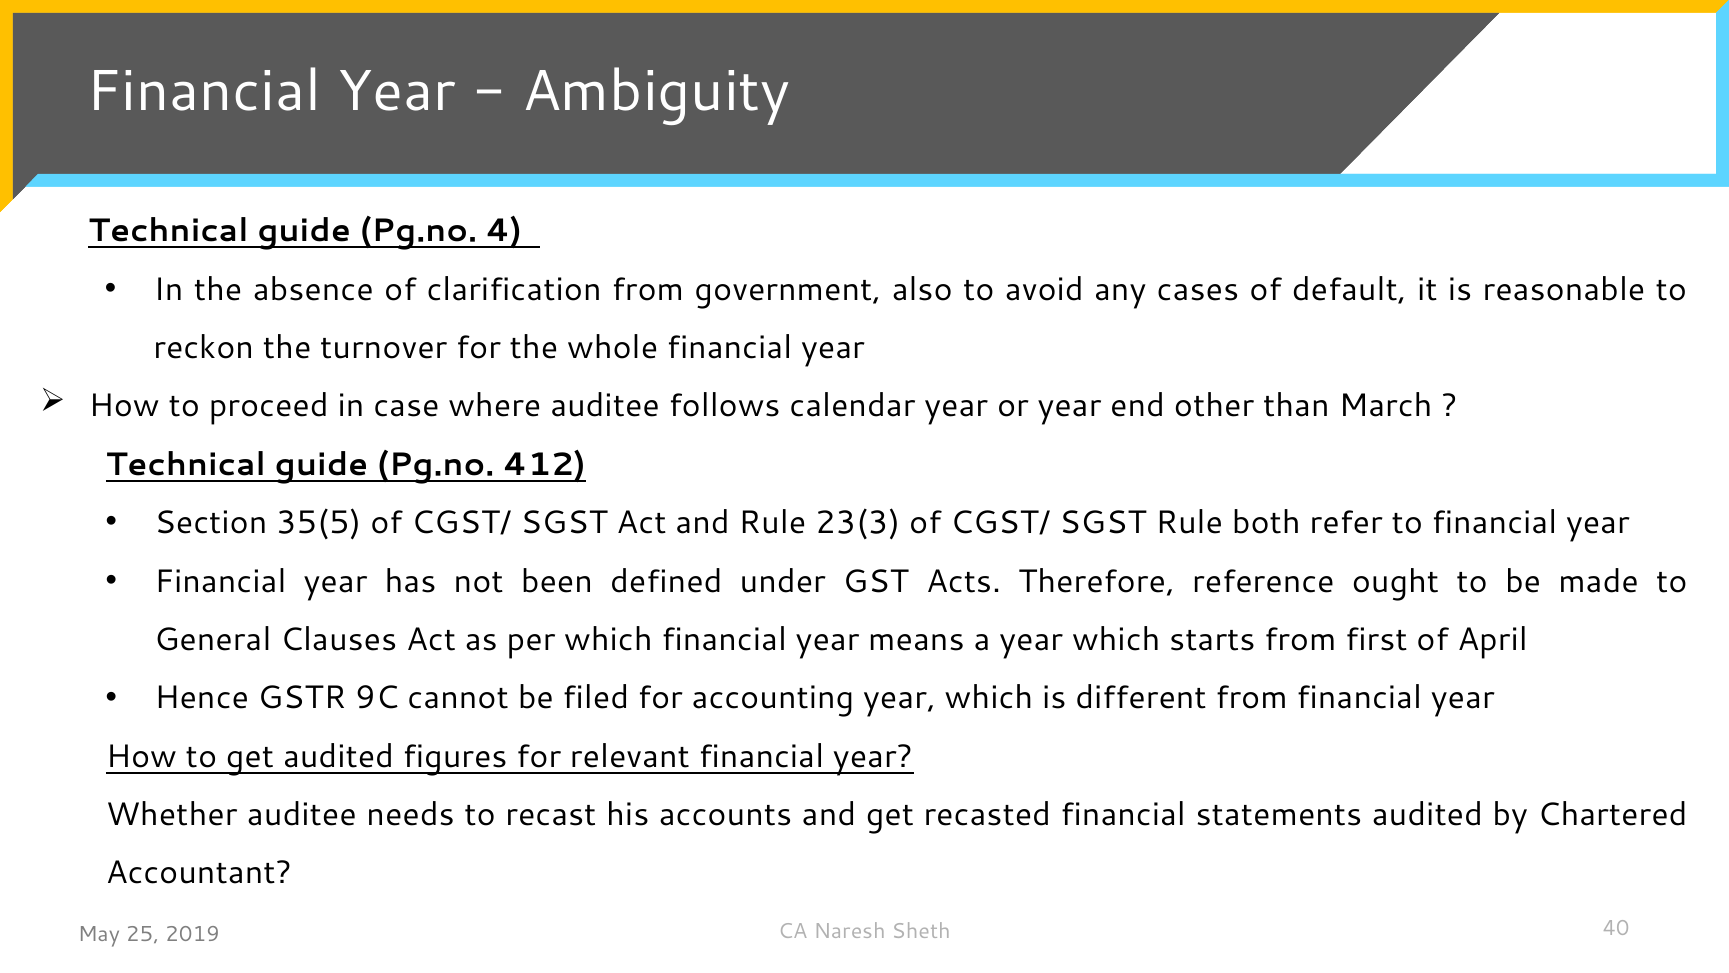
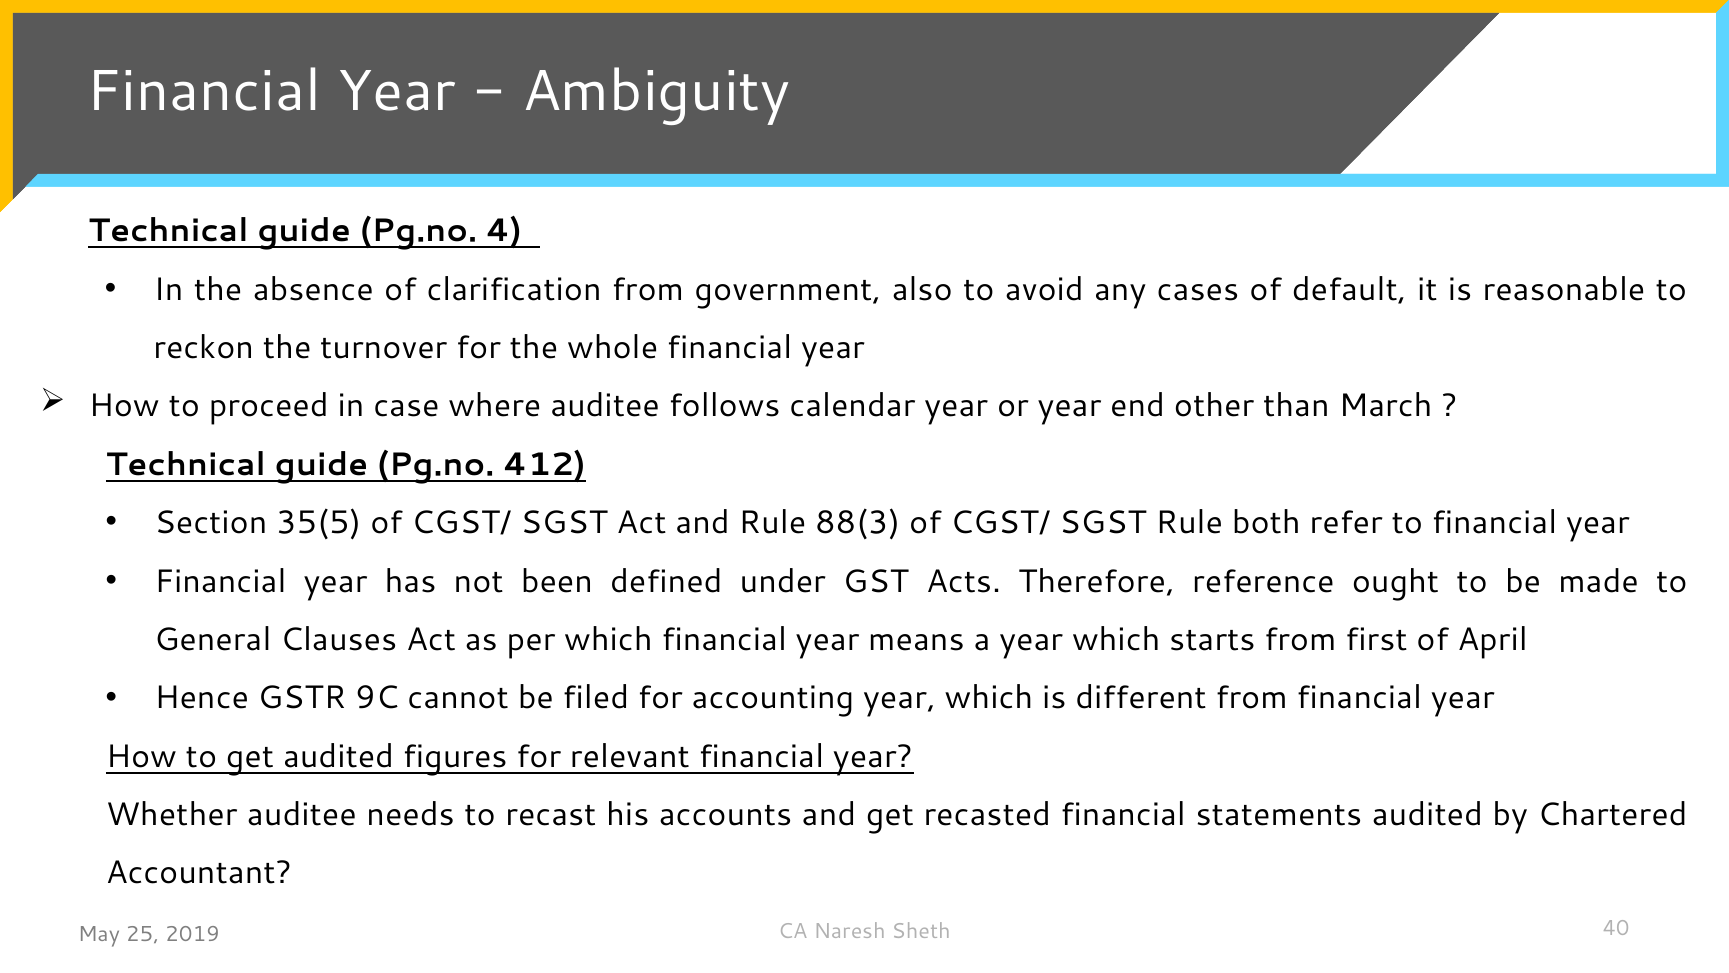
23(3: 23(3 -> 88(3
